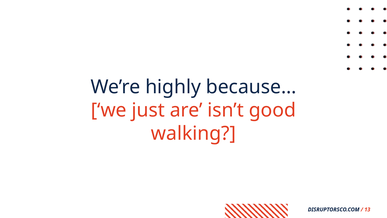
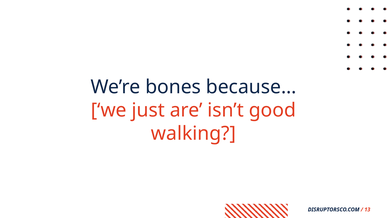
highly: highly -> bones
